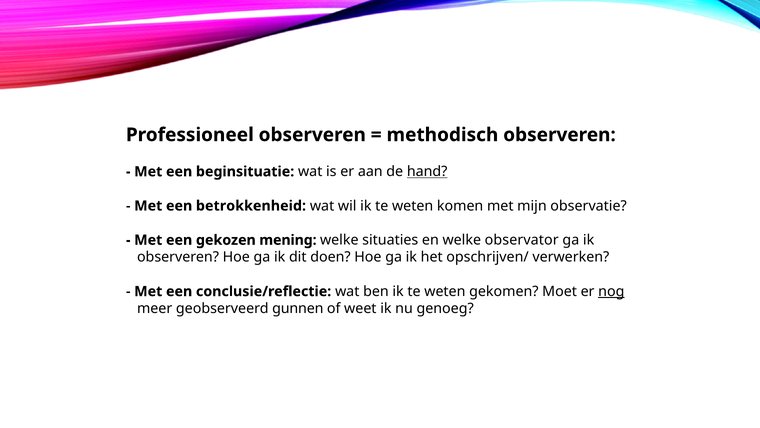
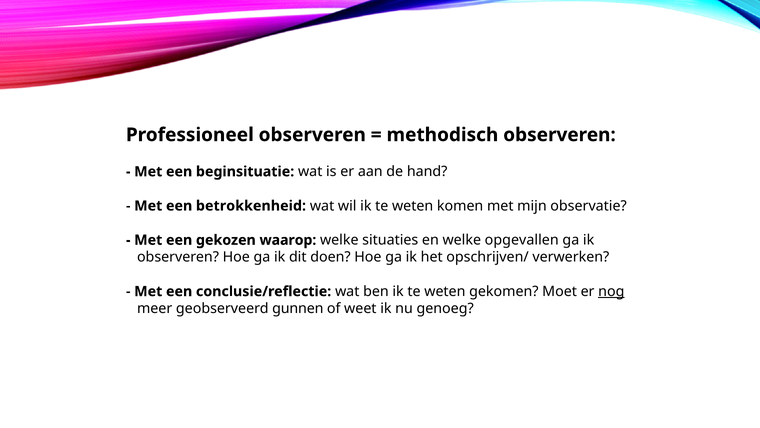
hand underline: present -> none
mening: mening -> waarop
observator: observator -> opgevallen
